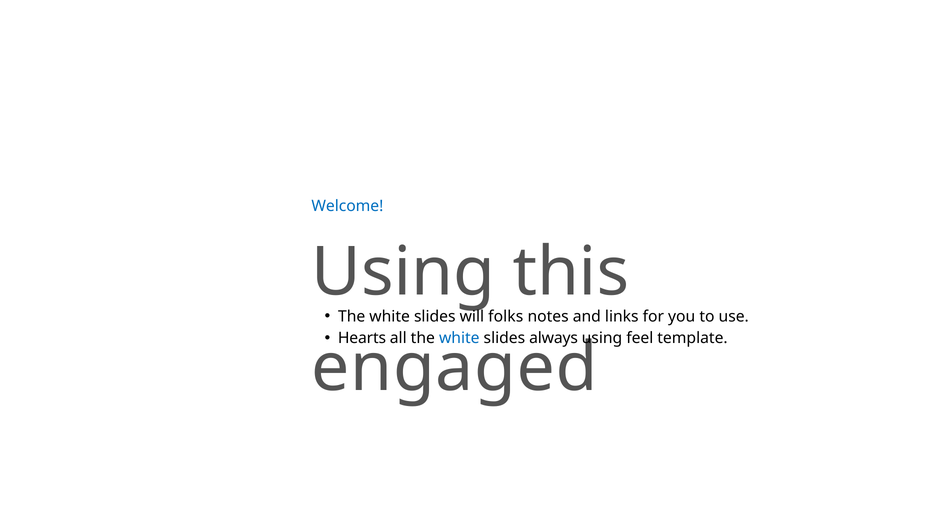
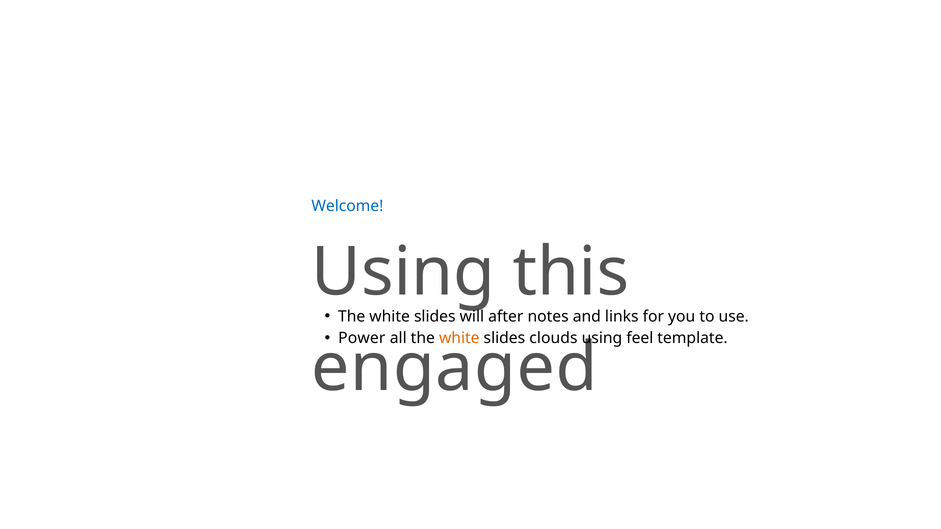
folks: folks -> after
Hearts: Hearts -> Power
white at (459, 338) colour: blue -> orange
always: always -> clouds
